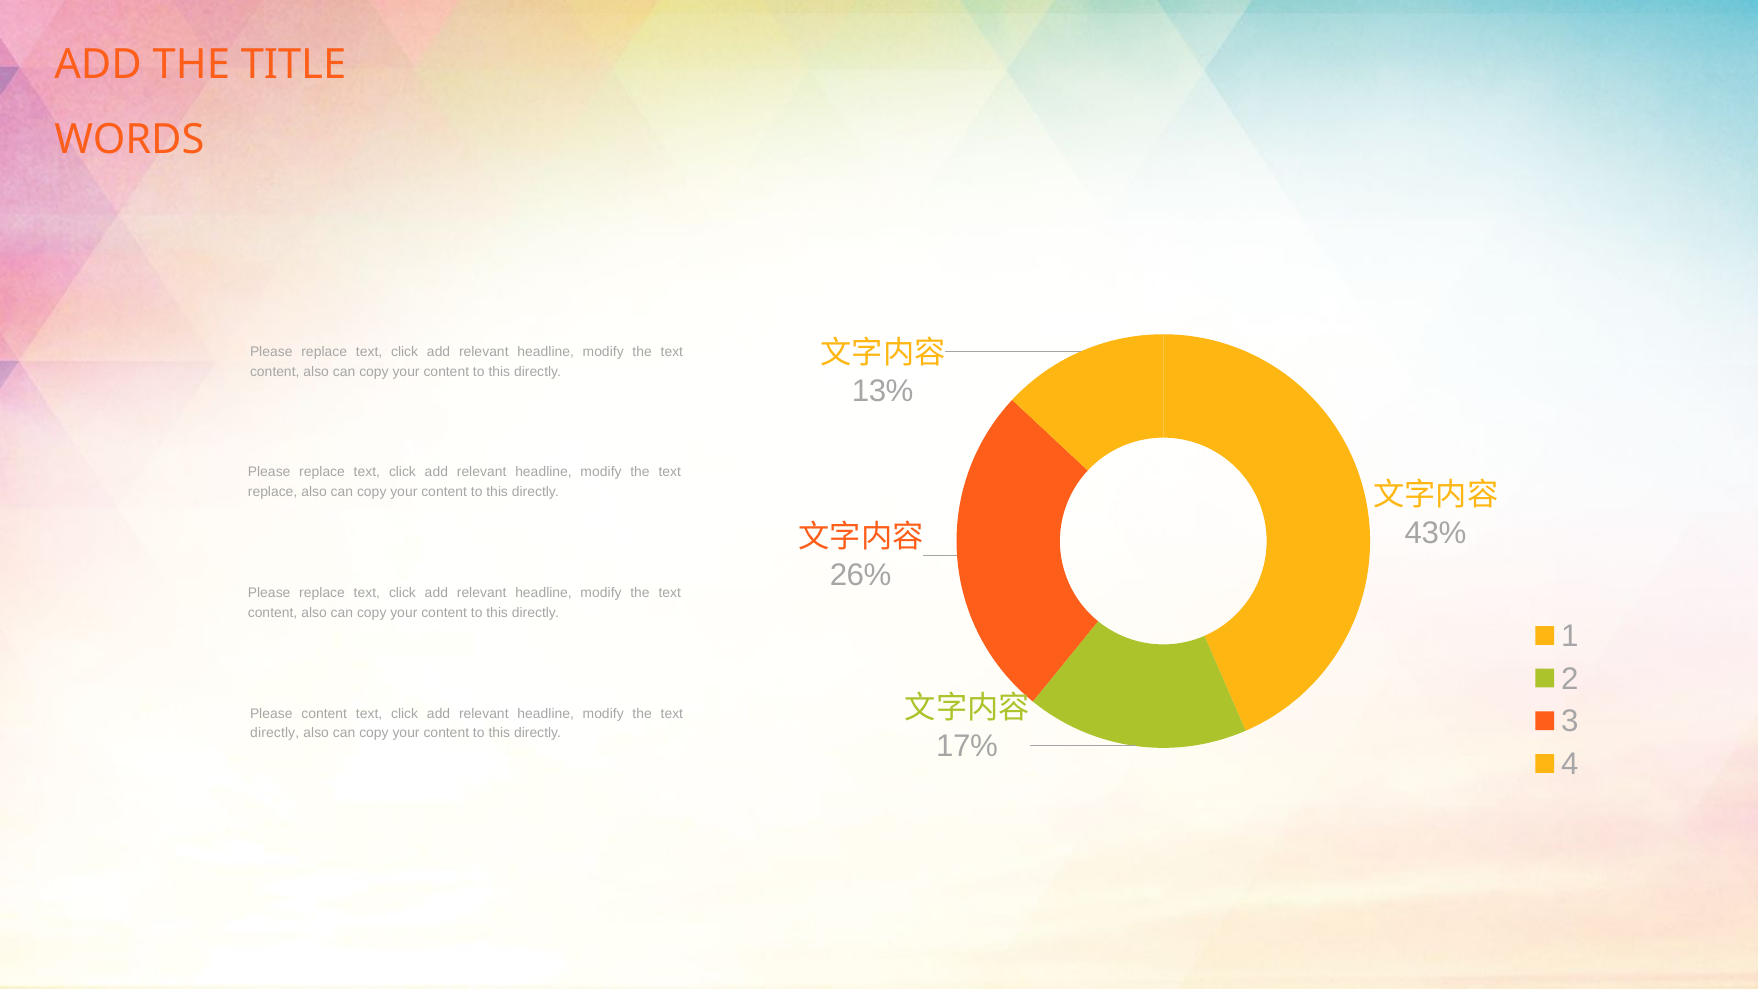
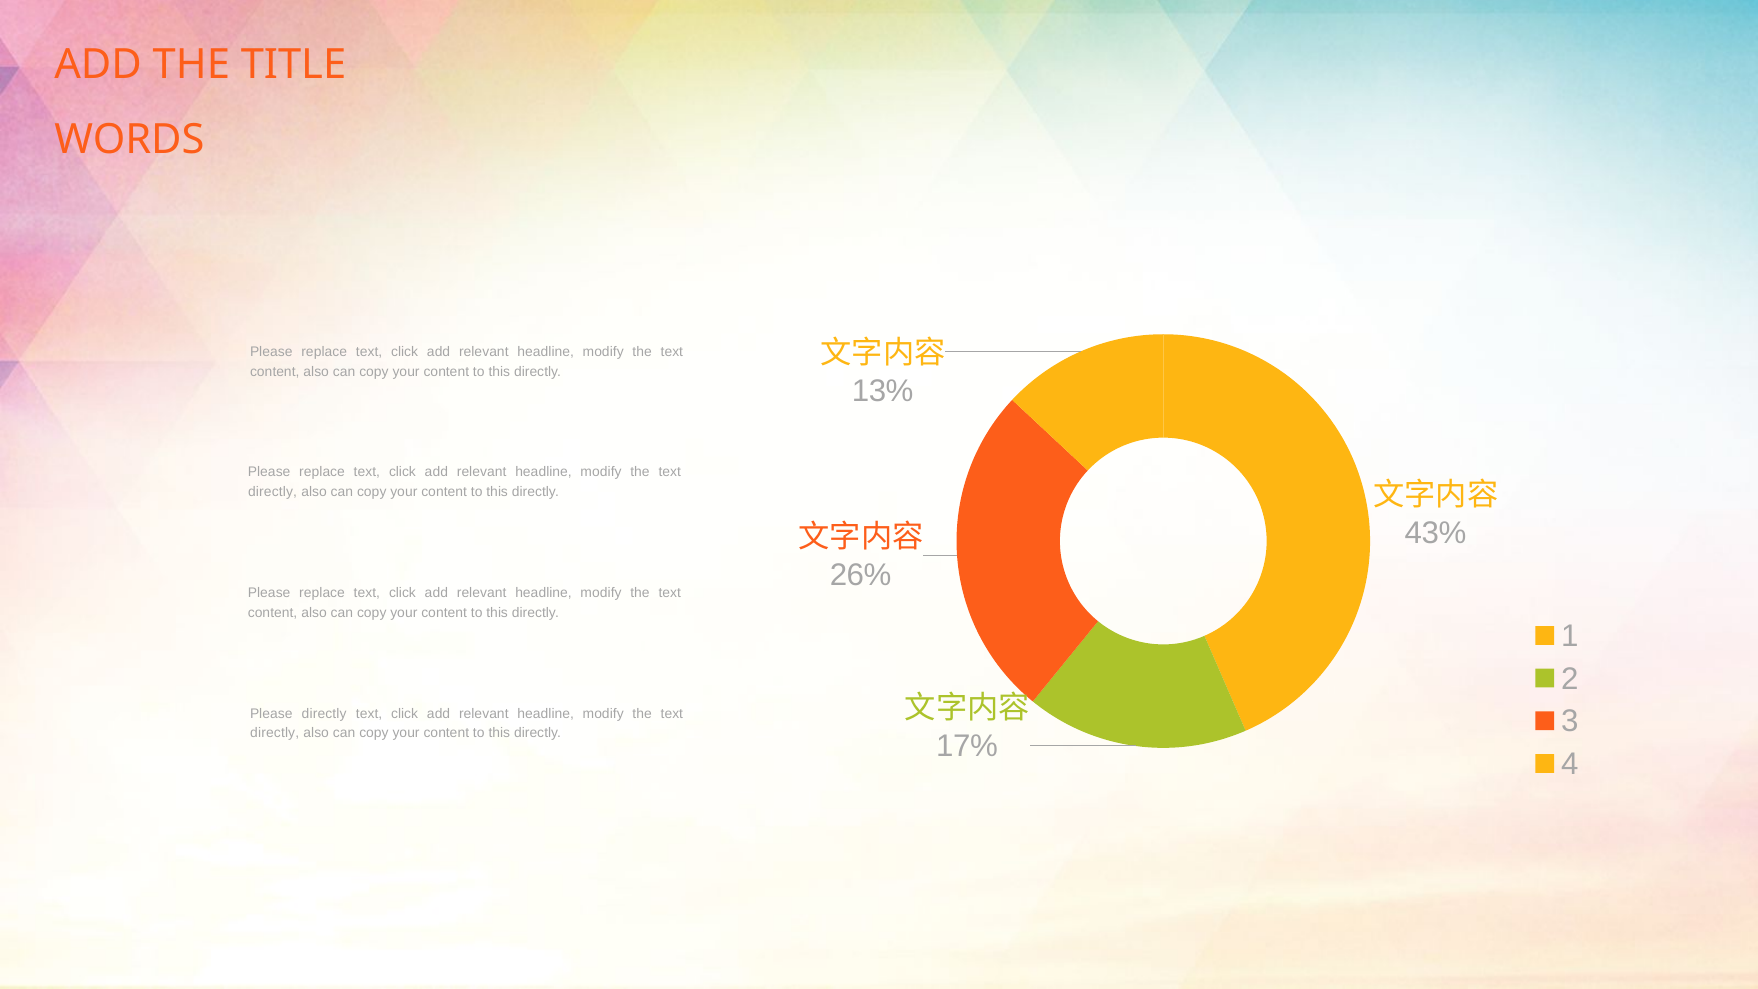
replace at (273, 492): replace -> directly
Please content: content -> directly
